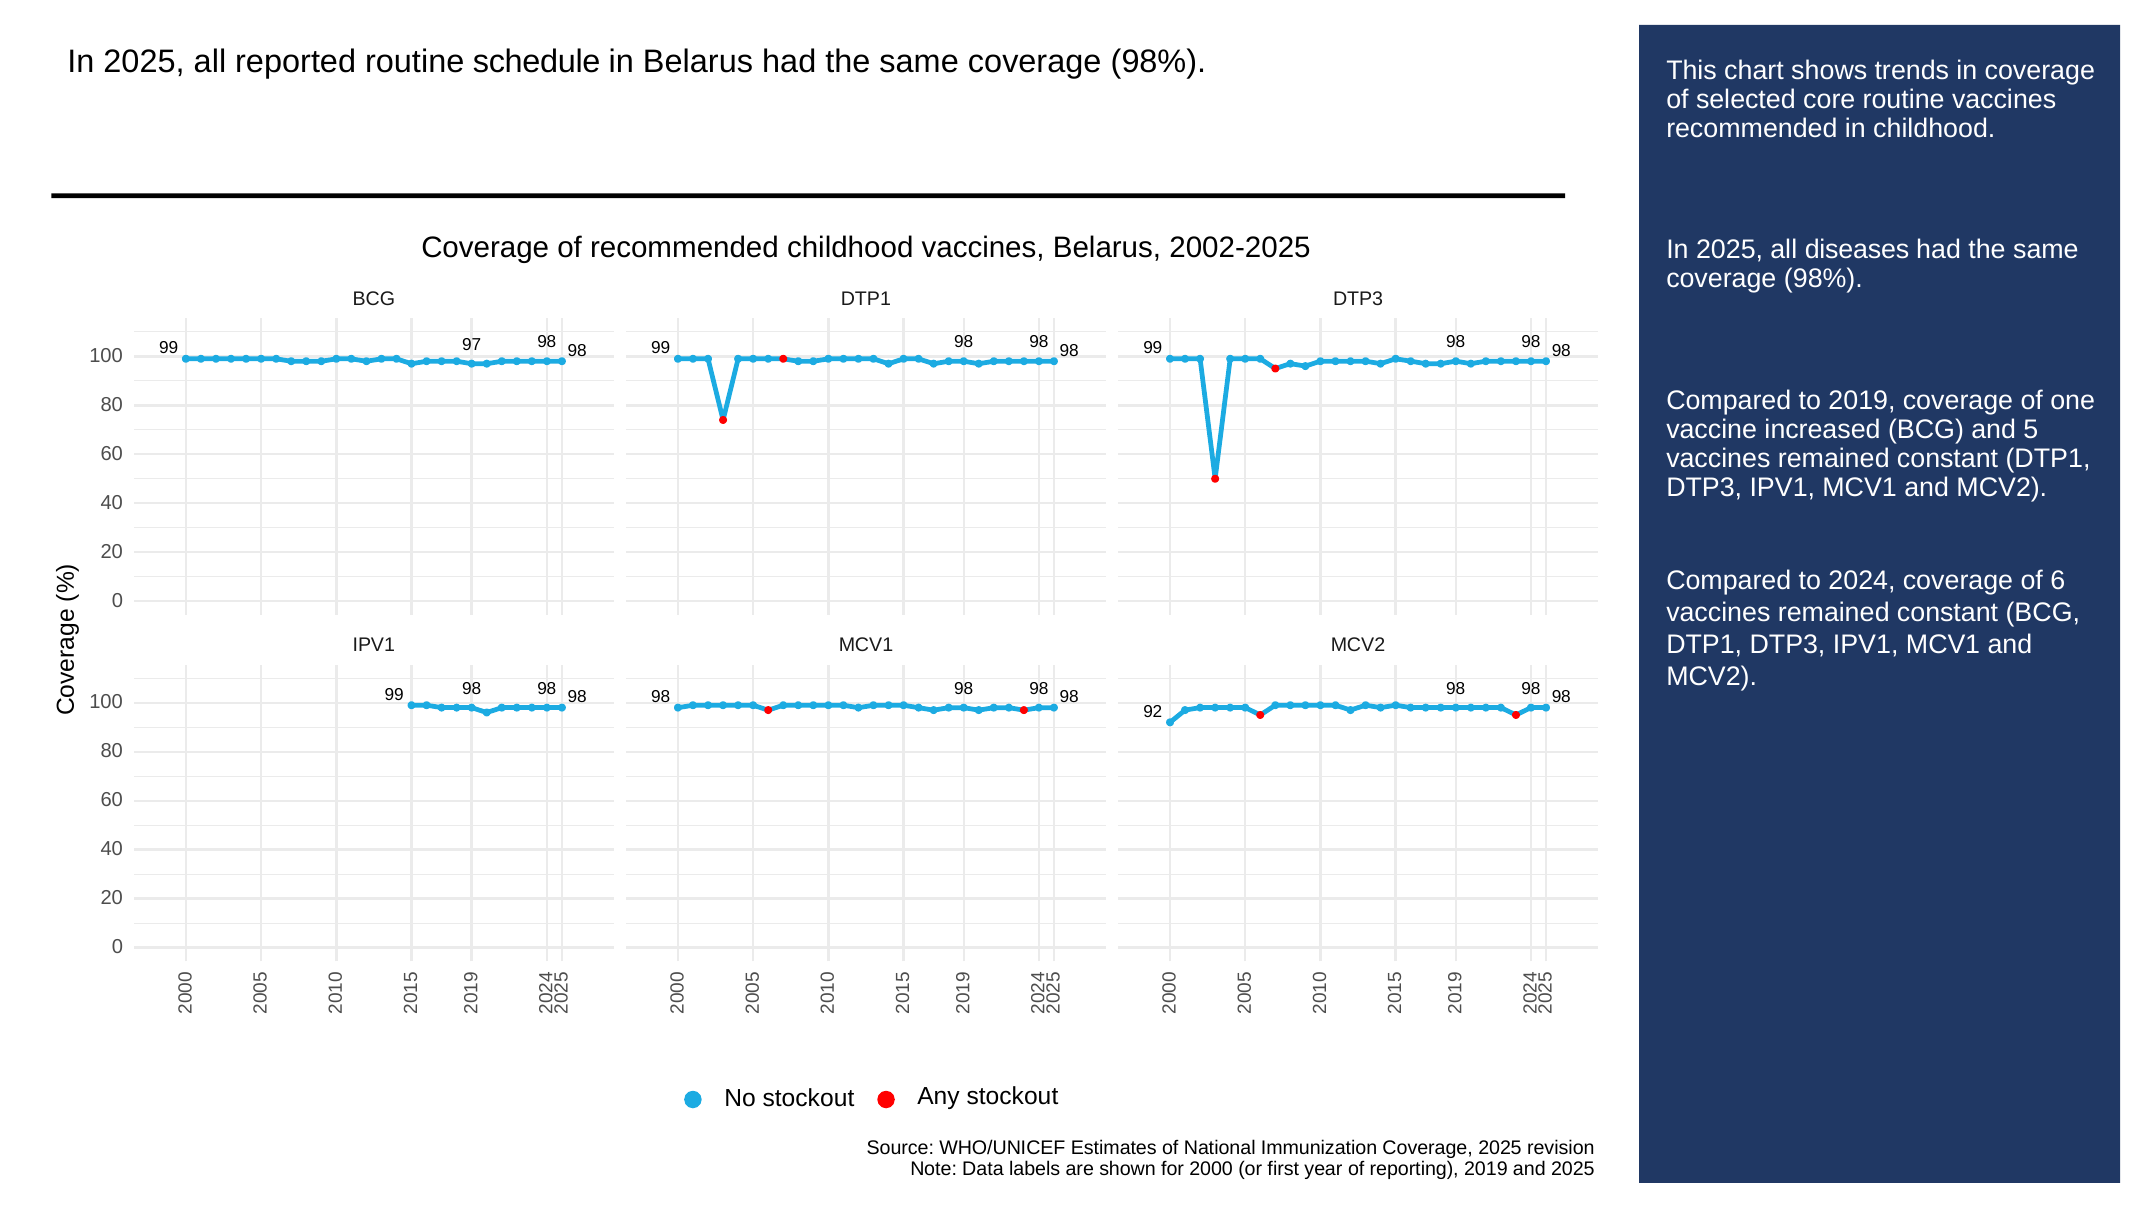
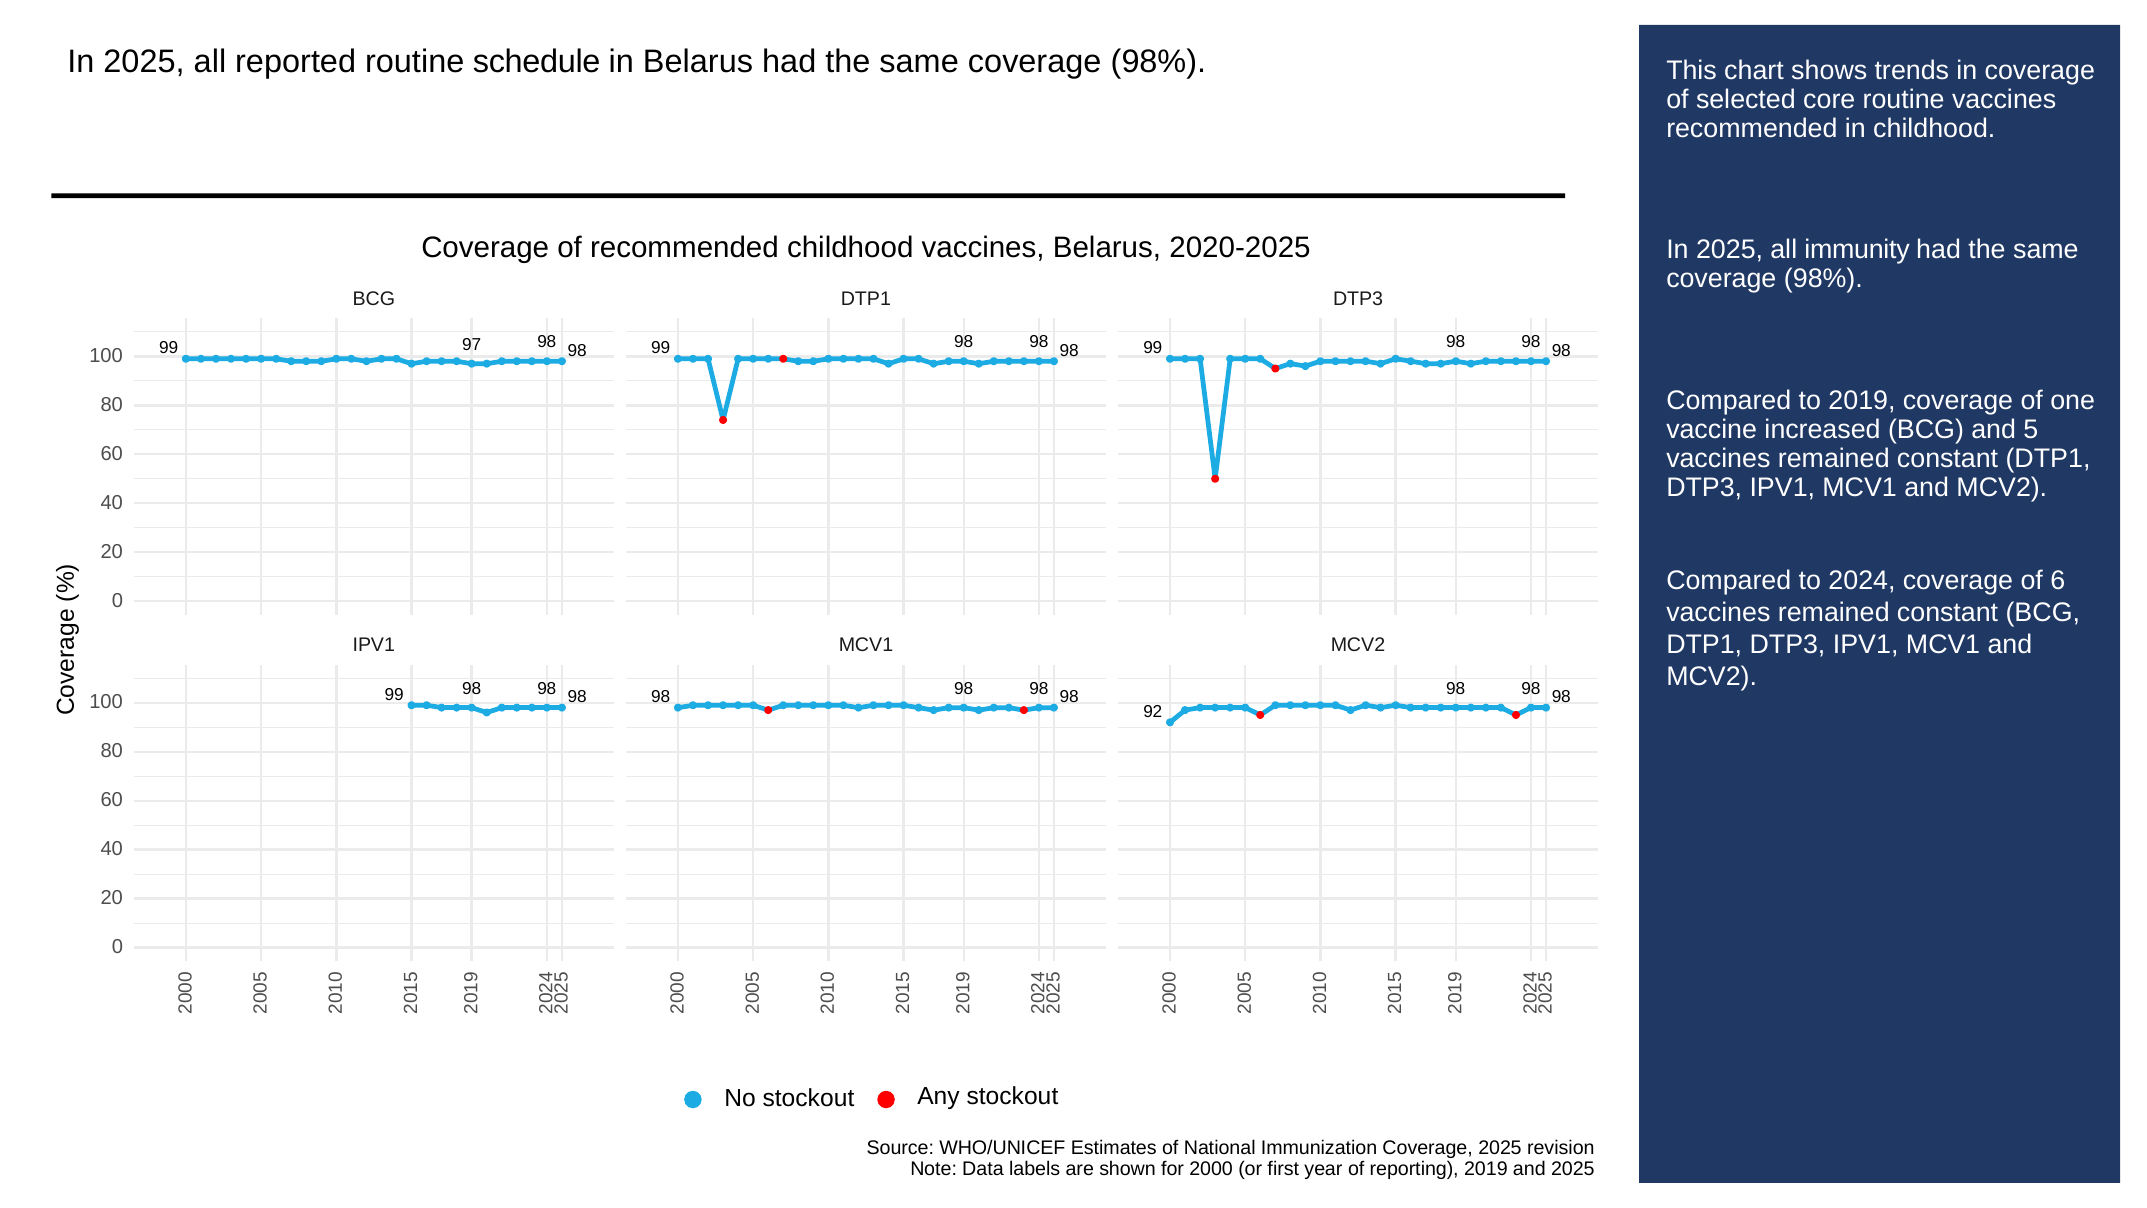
2002-2025: 2002-2025 -> 2020-2025
diseases: diseases -> immunity
